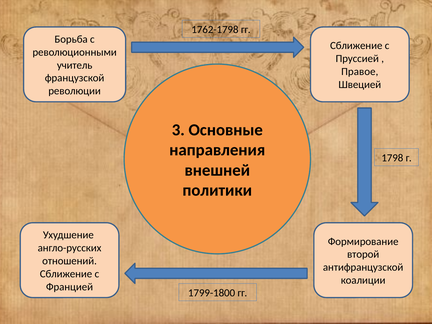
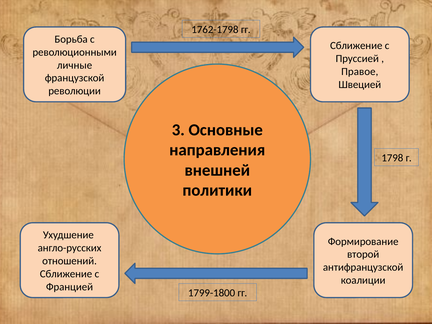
учитель: учитель -> личные
